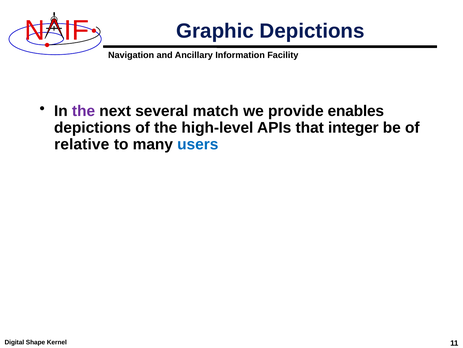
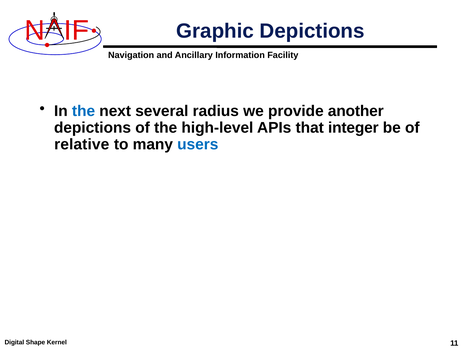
the at (84, 111) colour: purple -> blue
match: match -> radius
enables: enables -> another
